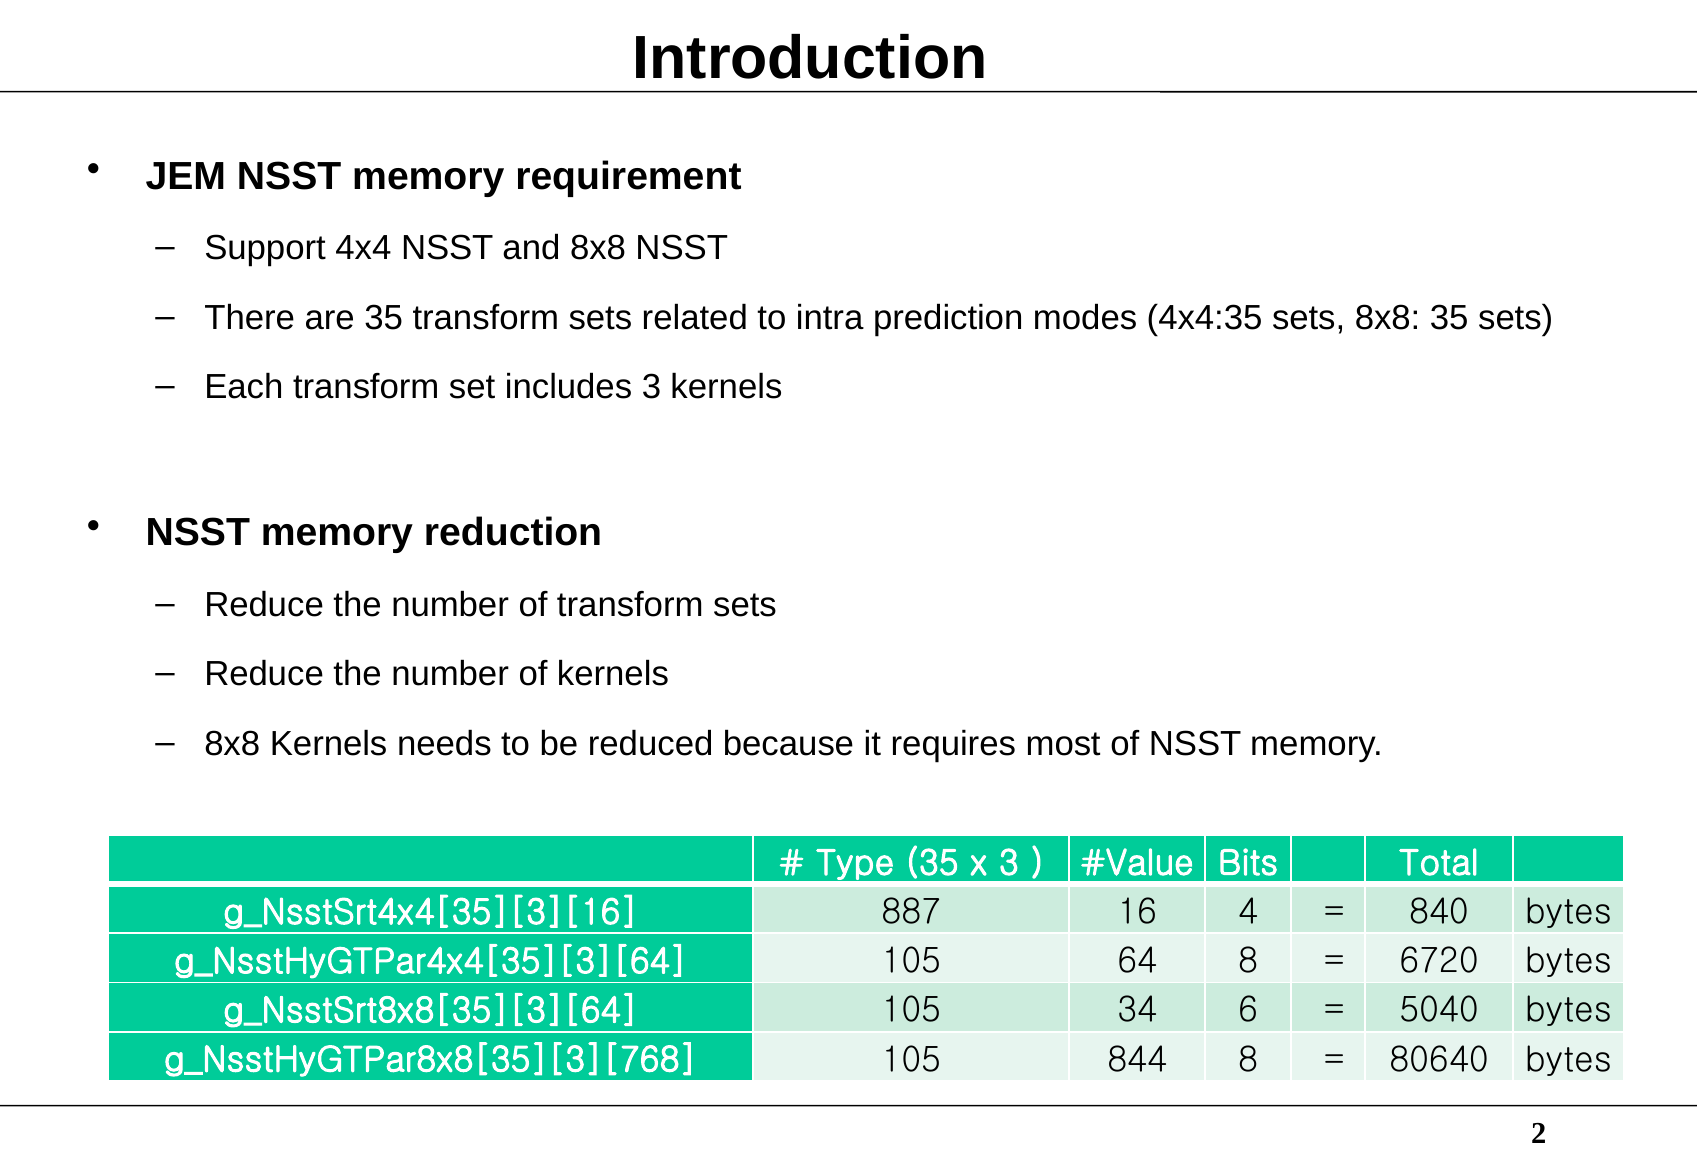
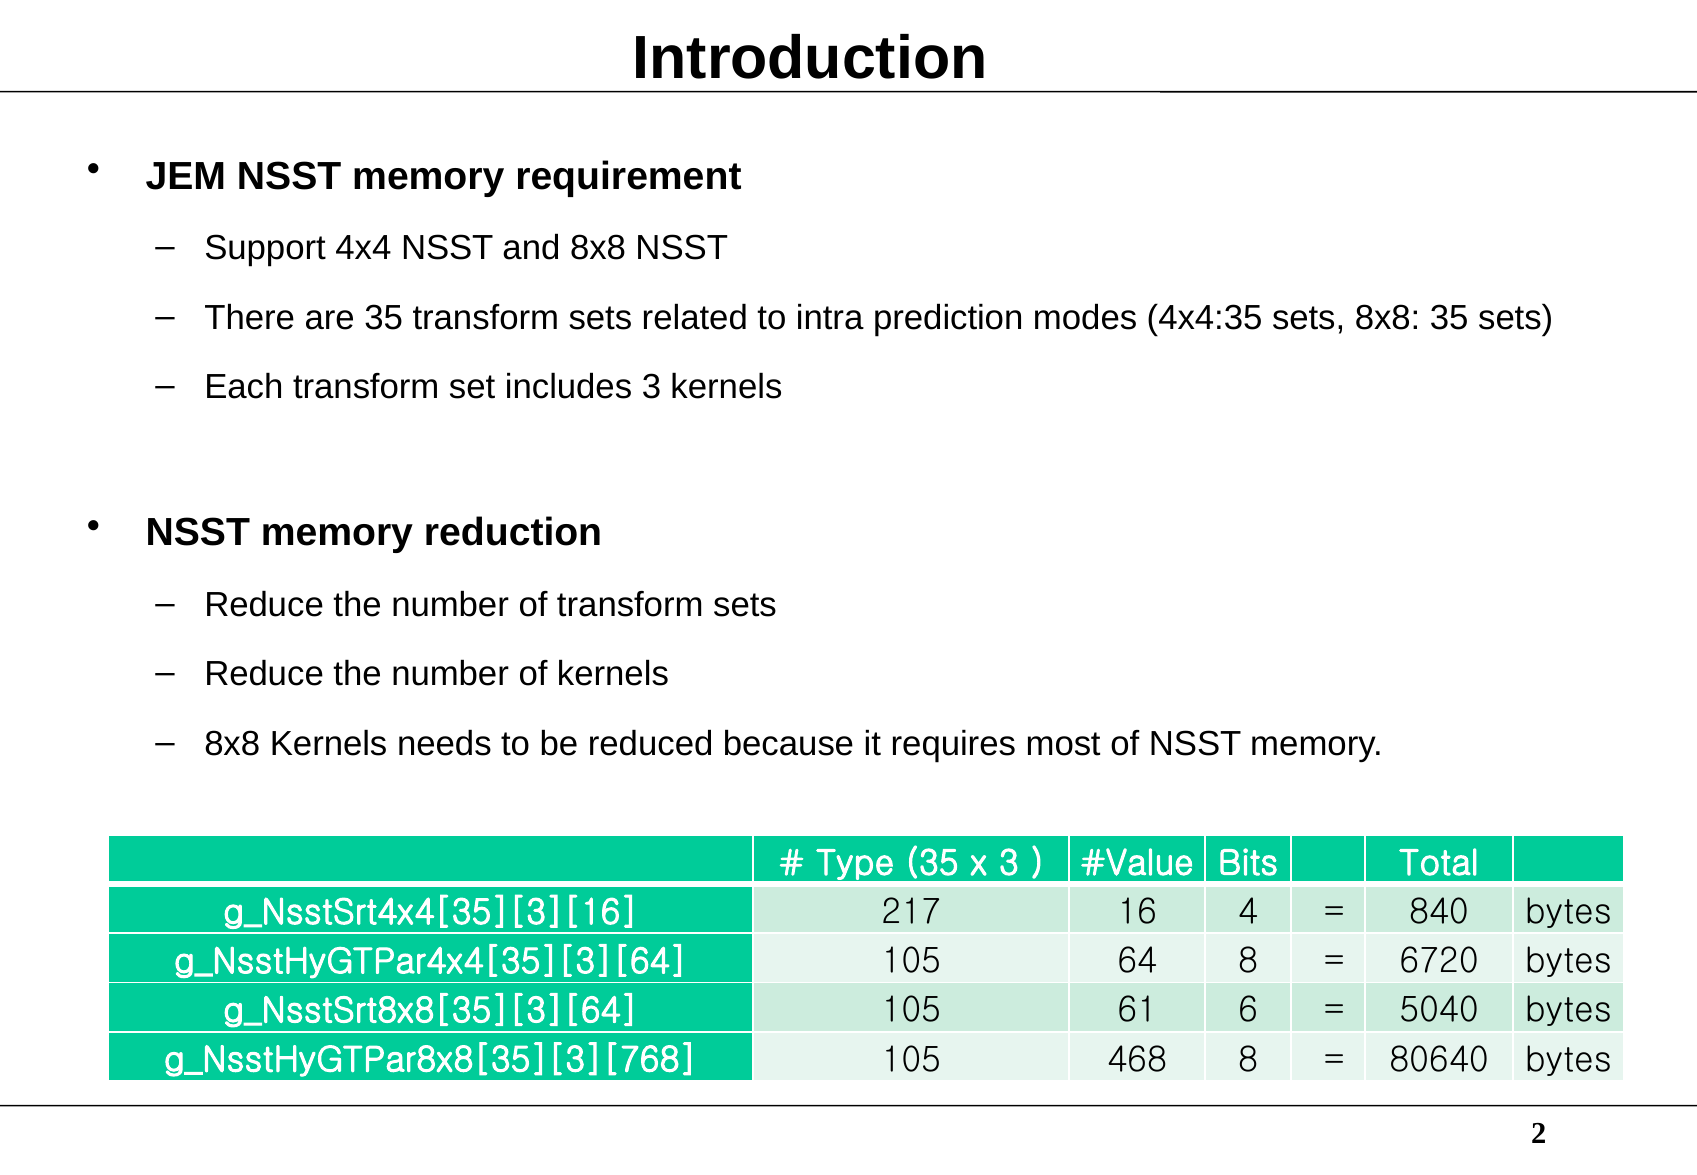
887: 887 -> 217
34: 34 -> 61
844: 844 -> 468
